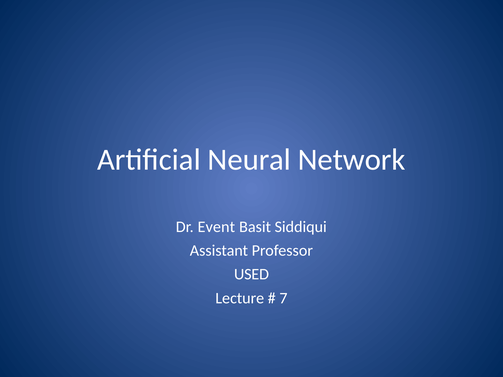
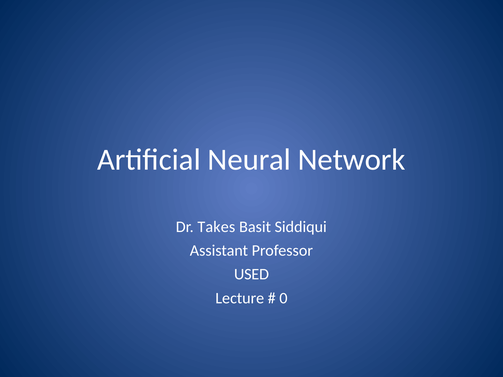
Event: Event -> Takes
7: 7 -> 0
